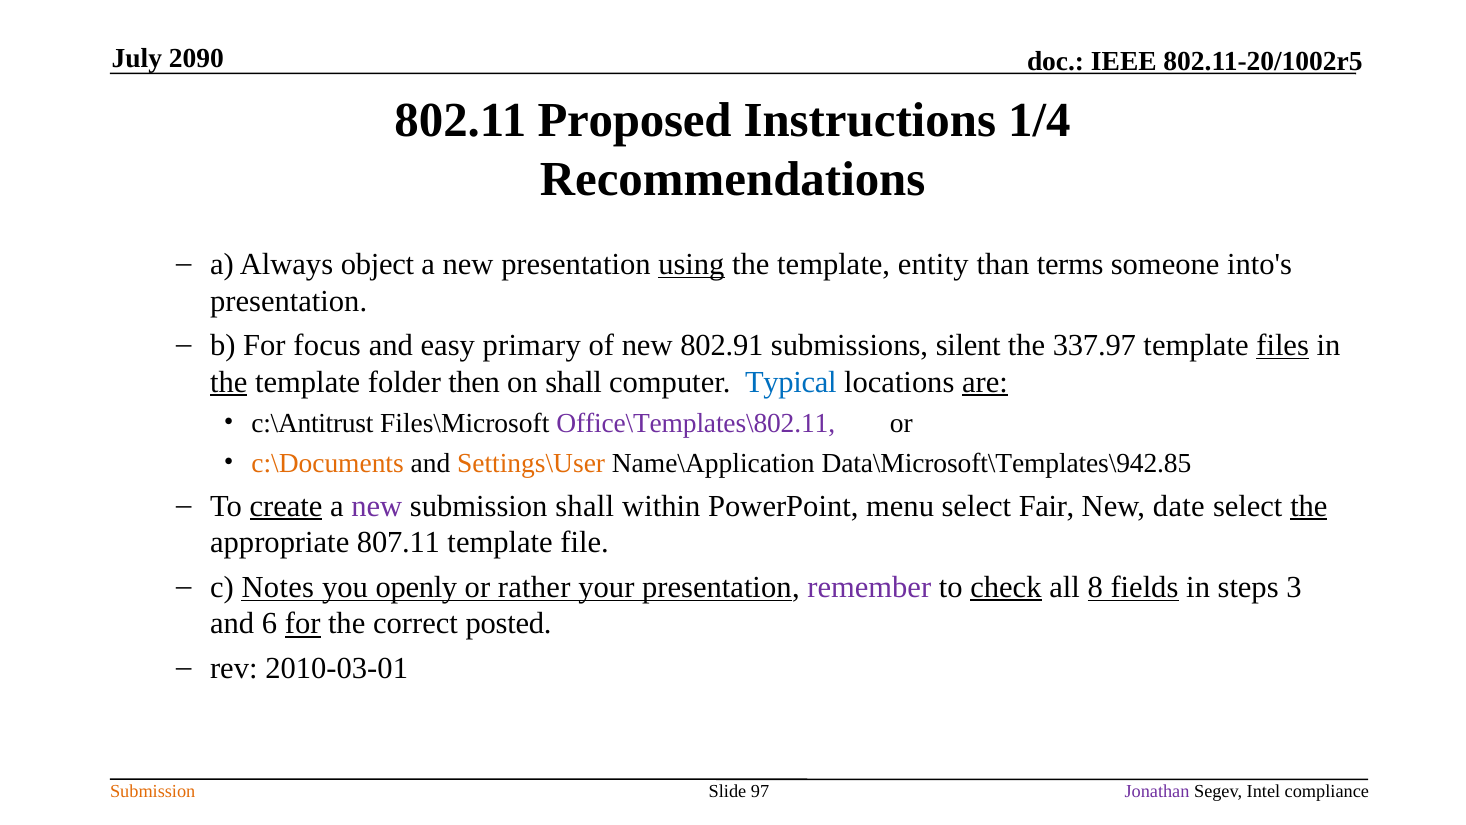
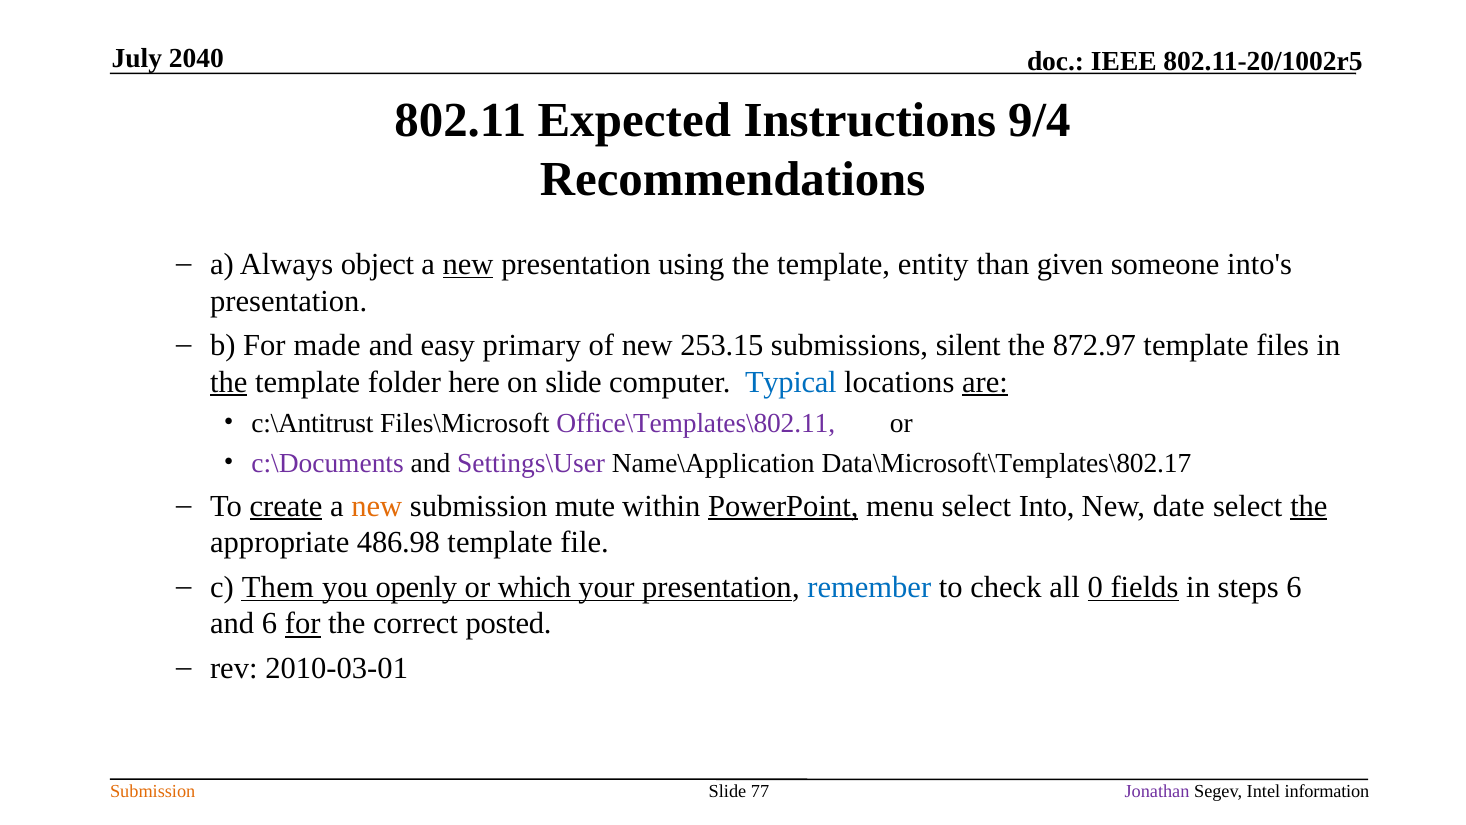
2090: 2090 -> 2040
Proposed: Proposed -> Expected
1/4: 1/4 -> 9/4
new at (468, 264) underline: none -> present
using underline: present -> none
terms: terms -> given
focus: focus -> made
802.91: 802.91 -> 253.15
337.97: 337.97 -> 872.97
files underline: present -> none
then: then -> here
on shall: shall -> slide
c:\Documents colour: orange -> purple
Settings\User colour: orange -> purple
Data\Microsoft\Templates\942.85: Data\Microsoft\Templates\942.85 -> Data\Microsoft\Templates\802.17
new at (377, 506) colour: purple -> orange
submission shall: shall -> mute
PowerPoint underline: none -> present
Fair: Fair -> Into
807.11: 807.11 -> 486.98
Notes: Notes -> Them
rather: rather -> which
remember colour: purple -> blue
check underline: present -> none
8: 8 -> 0
steps 3: 3 -> 6
97: 97 -> 77
compliance: compliance -> information
